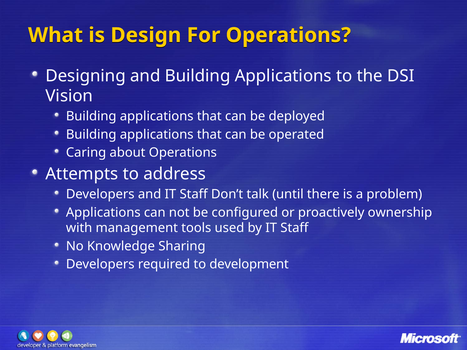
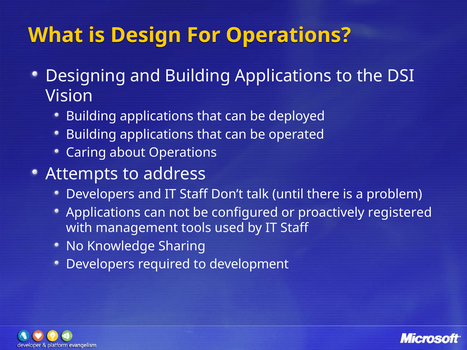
ownership: ownership -> registered
